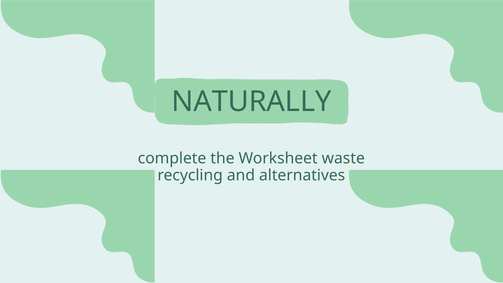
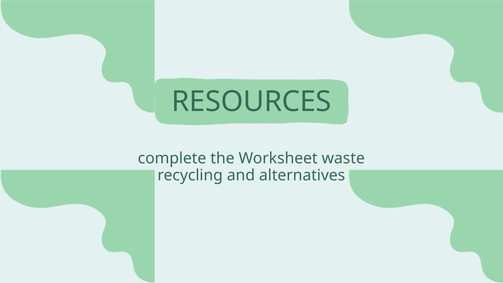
NATURALLY: NATURALLY -> RESOURCES
